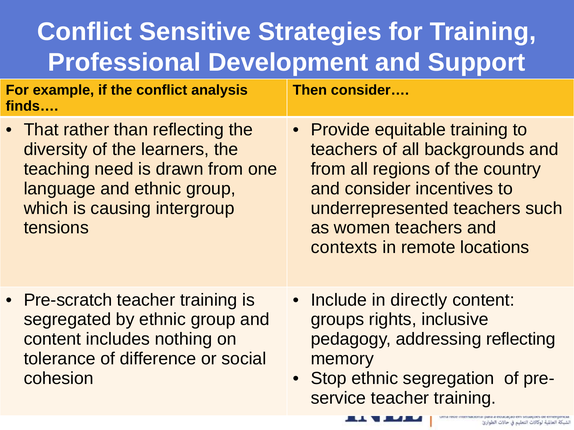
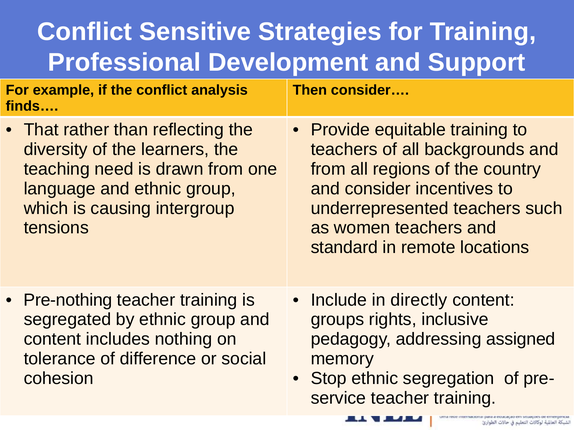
contexts: contexts -> standard
Pre-scratch: Pre-scratch -> Pre-nothing
addressing reflecting: reflecting -> assigned
